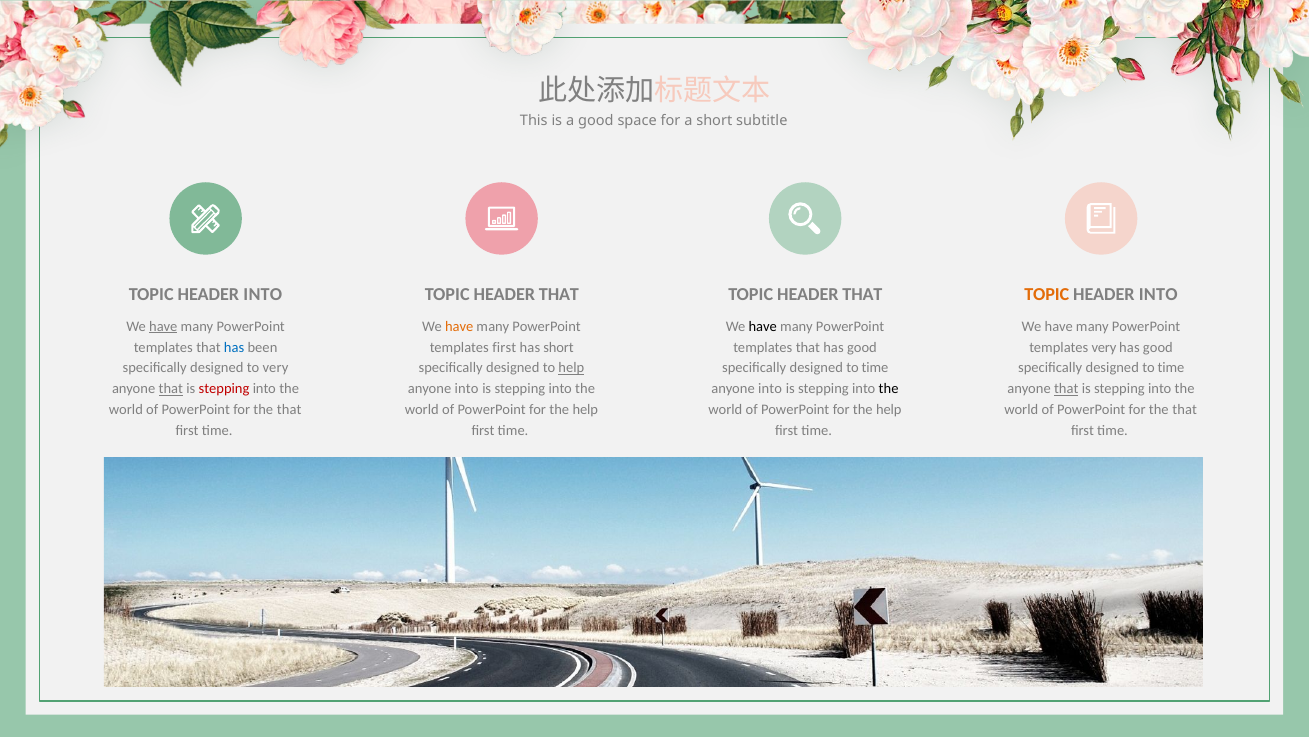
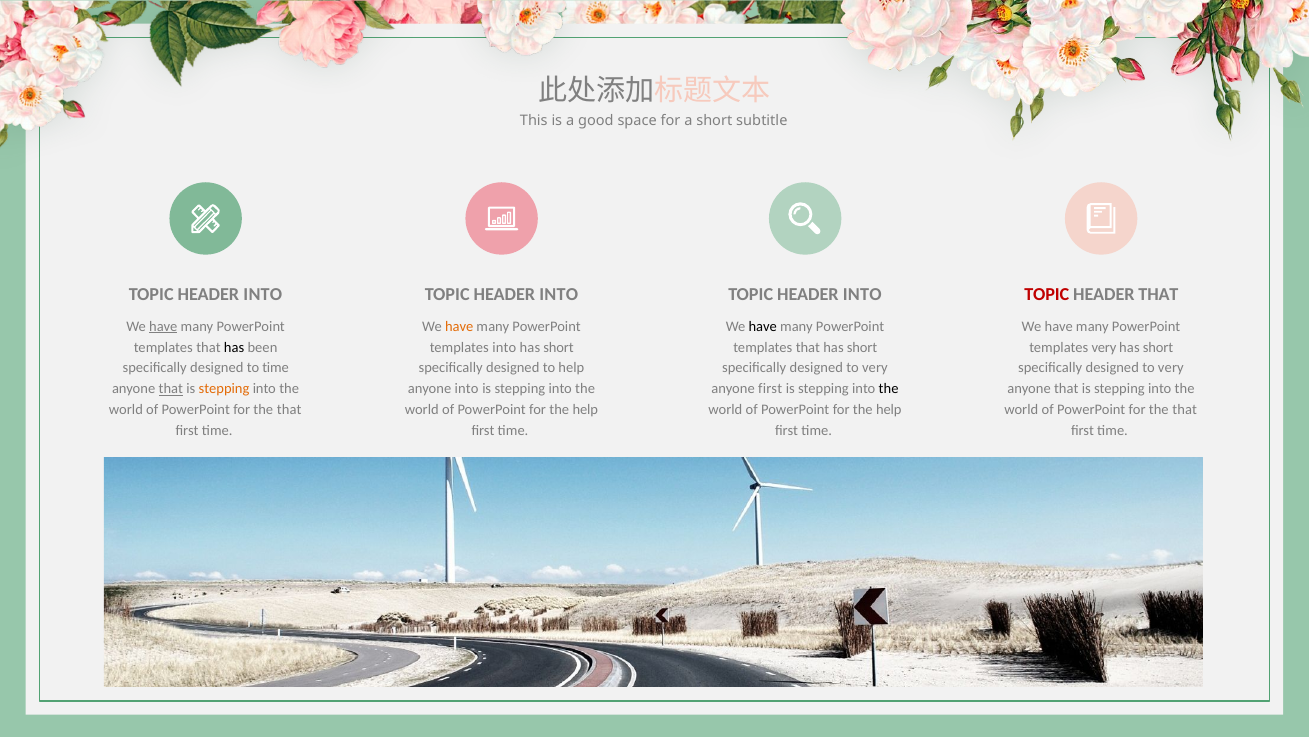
THAT at (559, 294): THAT -> INTO
THAT at (862, 294): THAT -> INTO
TOPIC at (1047, 294) colour: orange -> red
INTO at (1158, 294): INTO -> THAT
has at (234, 347) colour: blue -> black
templates first: first -> into
that has good: good -> short
good at (1158, 347): good -> short
to very: very -> time
help at (571, 368) underline: present -> none
time at (875, 368): time -> very
time at (1171, 368): time -> very
stepping at (224, 389) colour: red -> orange
into at (770, 389): into -> first
that at (1066, 389) underline: present -> none
